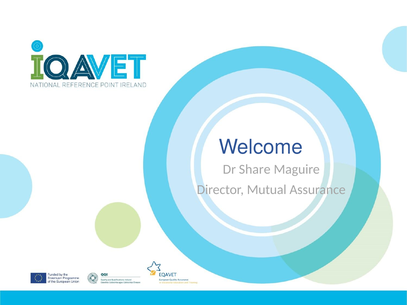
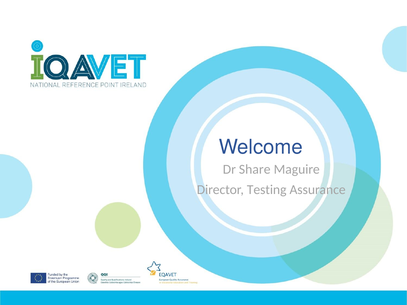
Mutual: Mutual -> Testing
